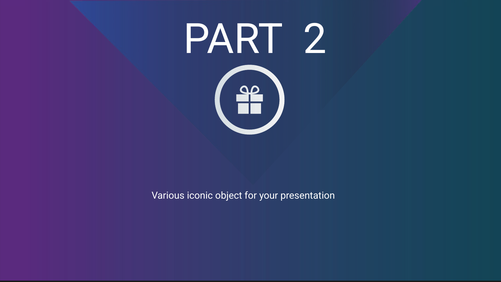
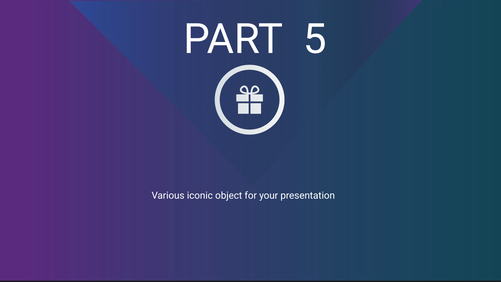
2: 2 -> 5
